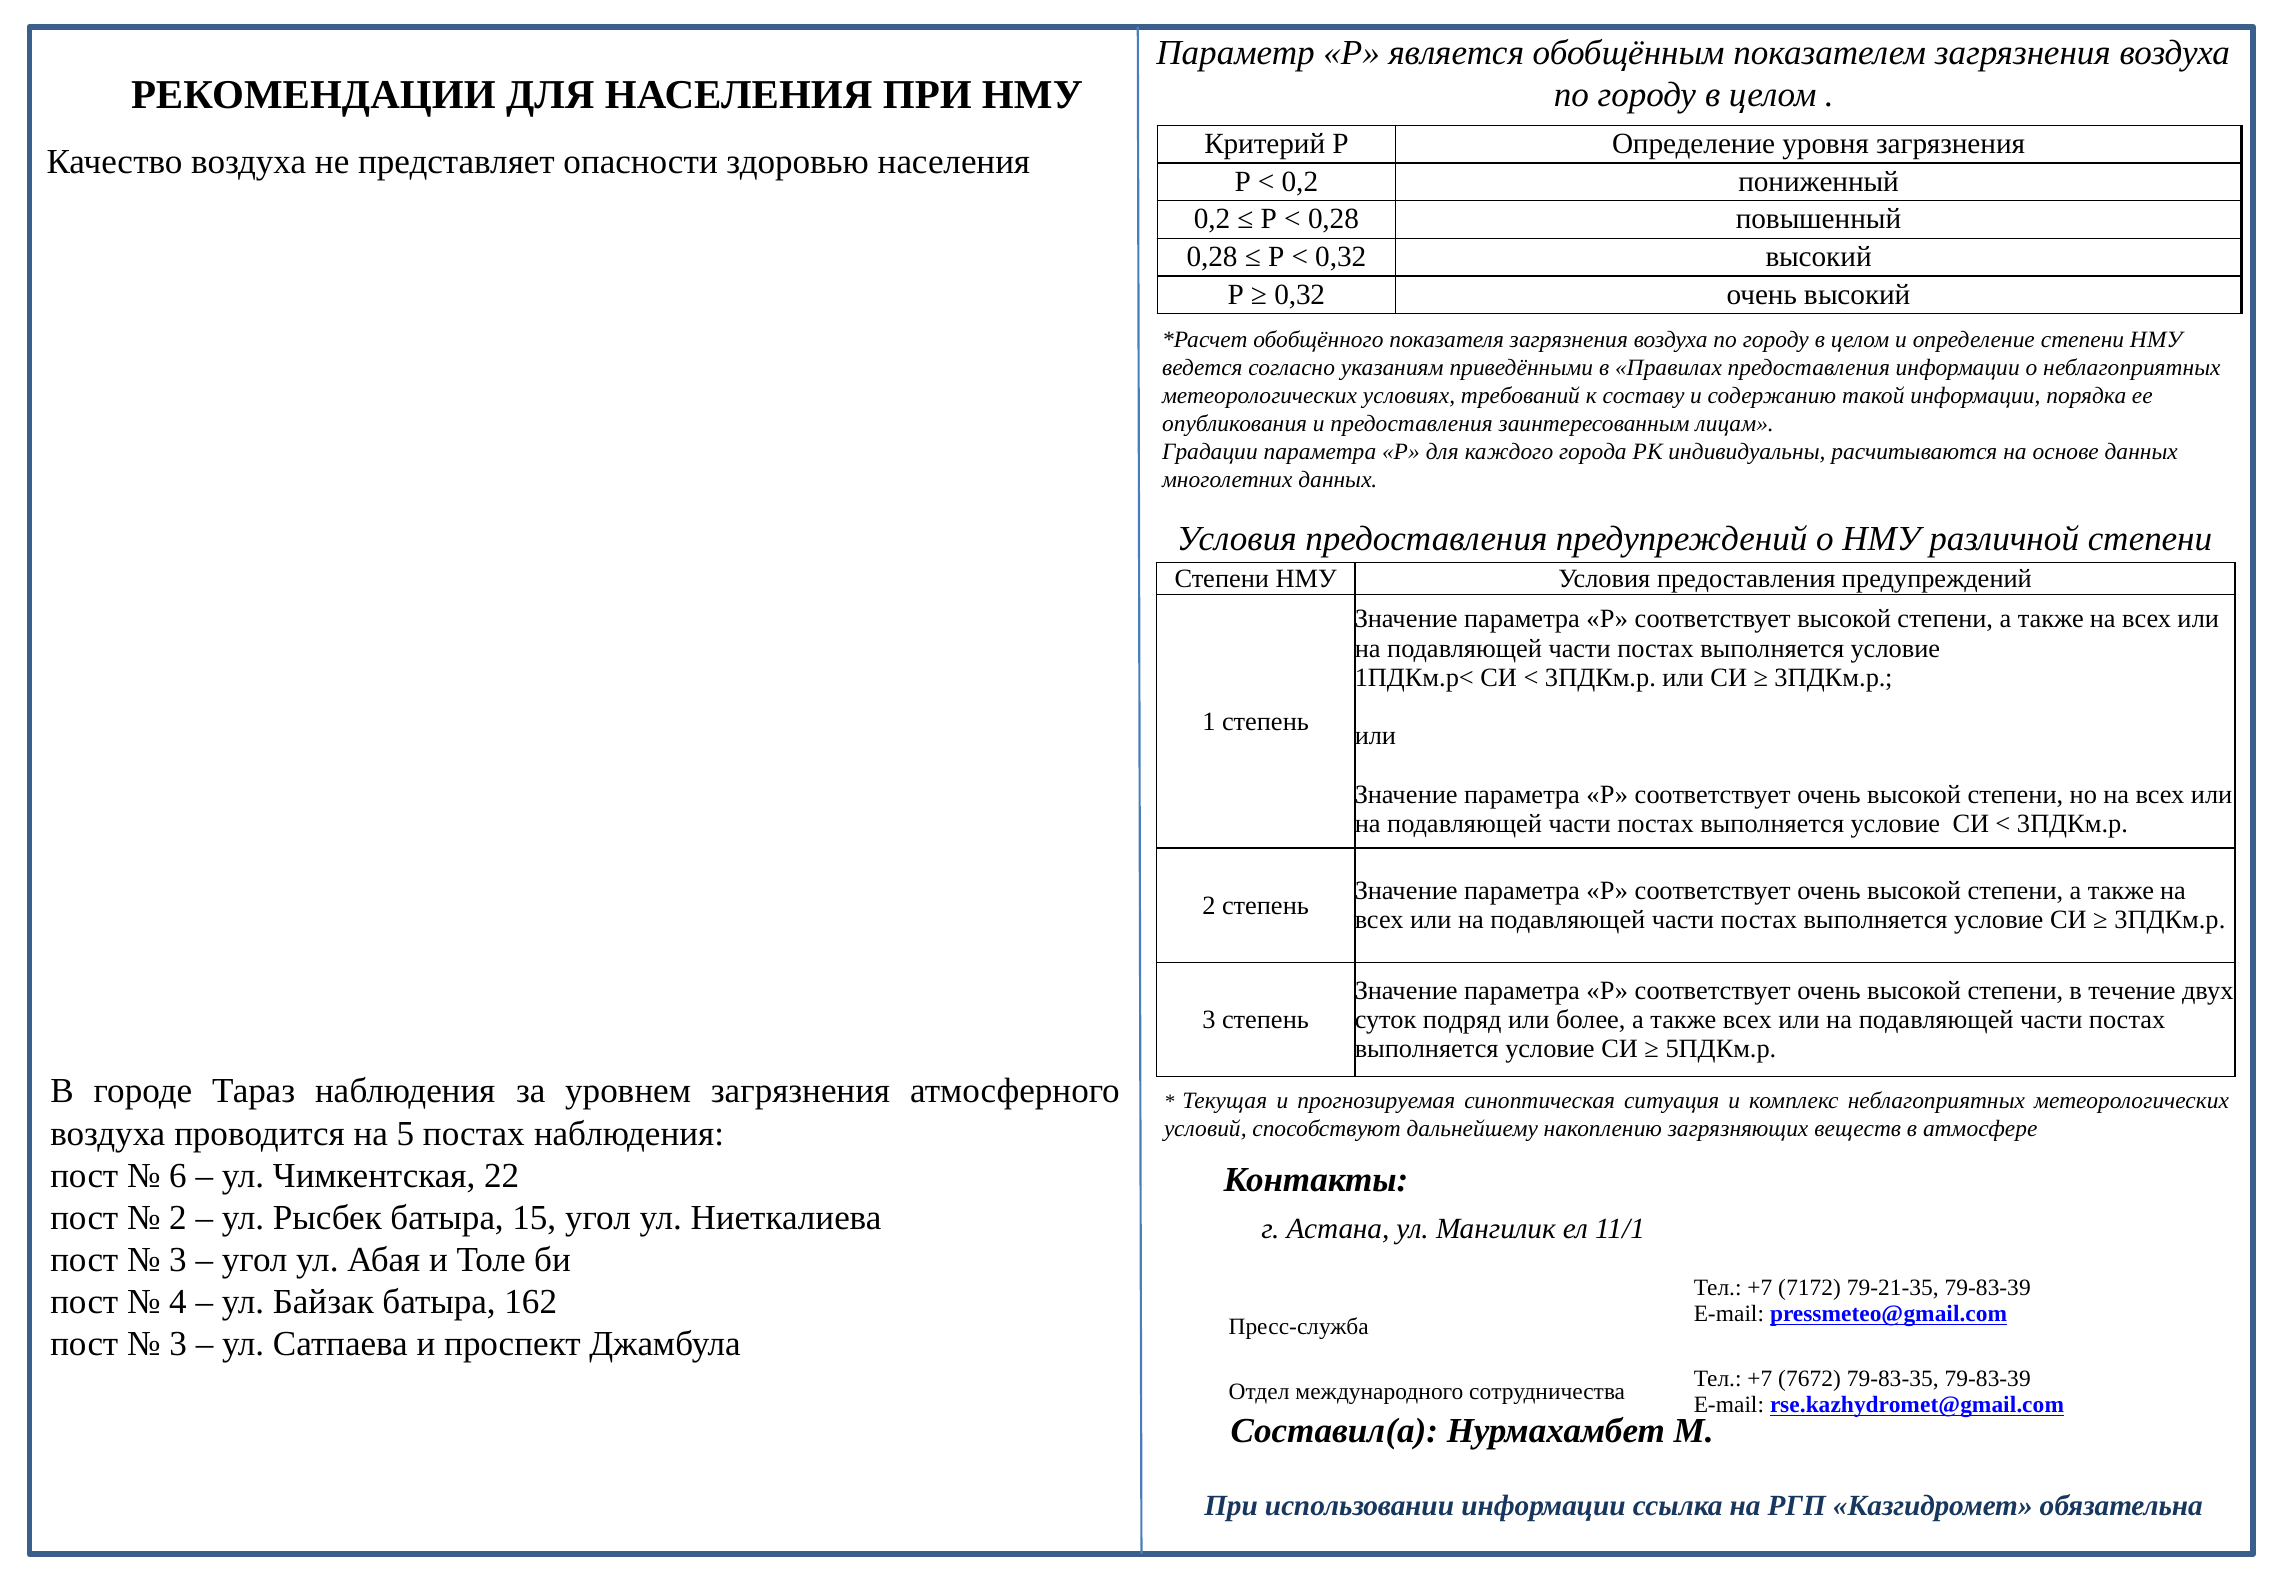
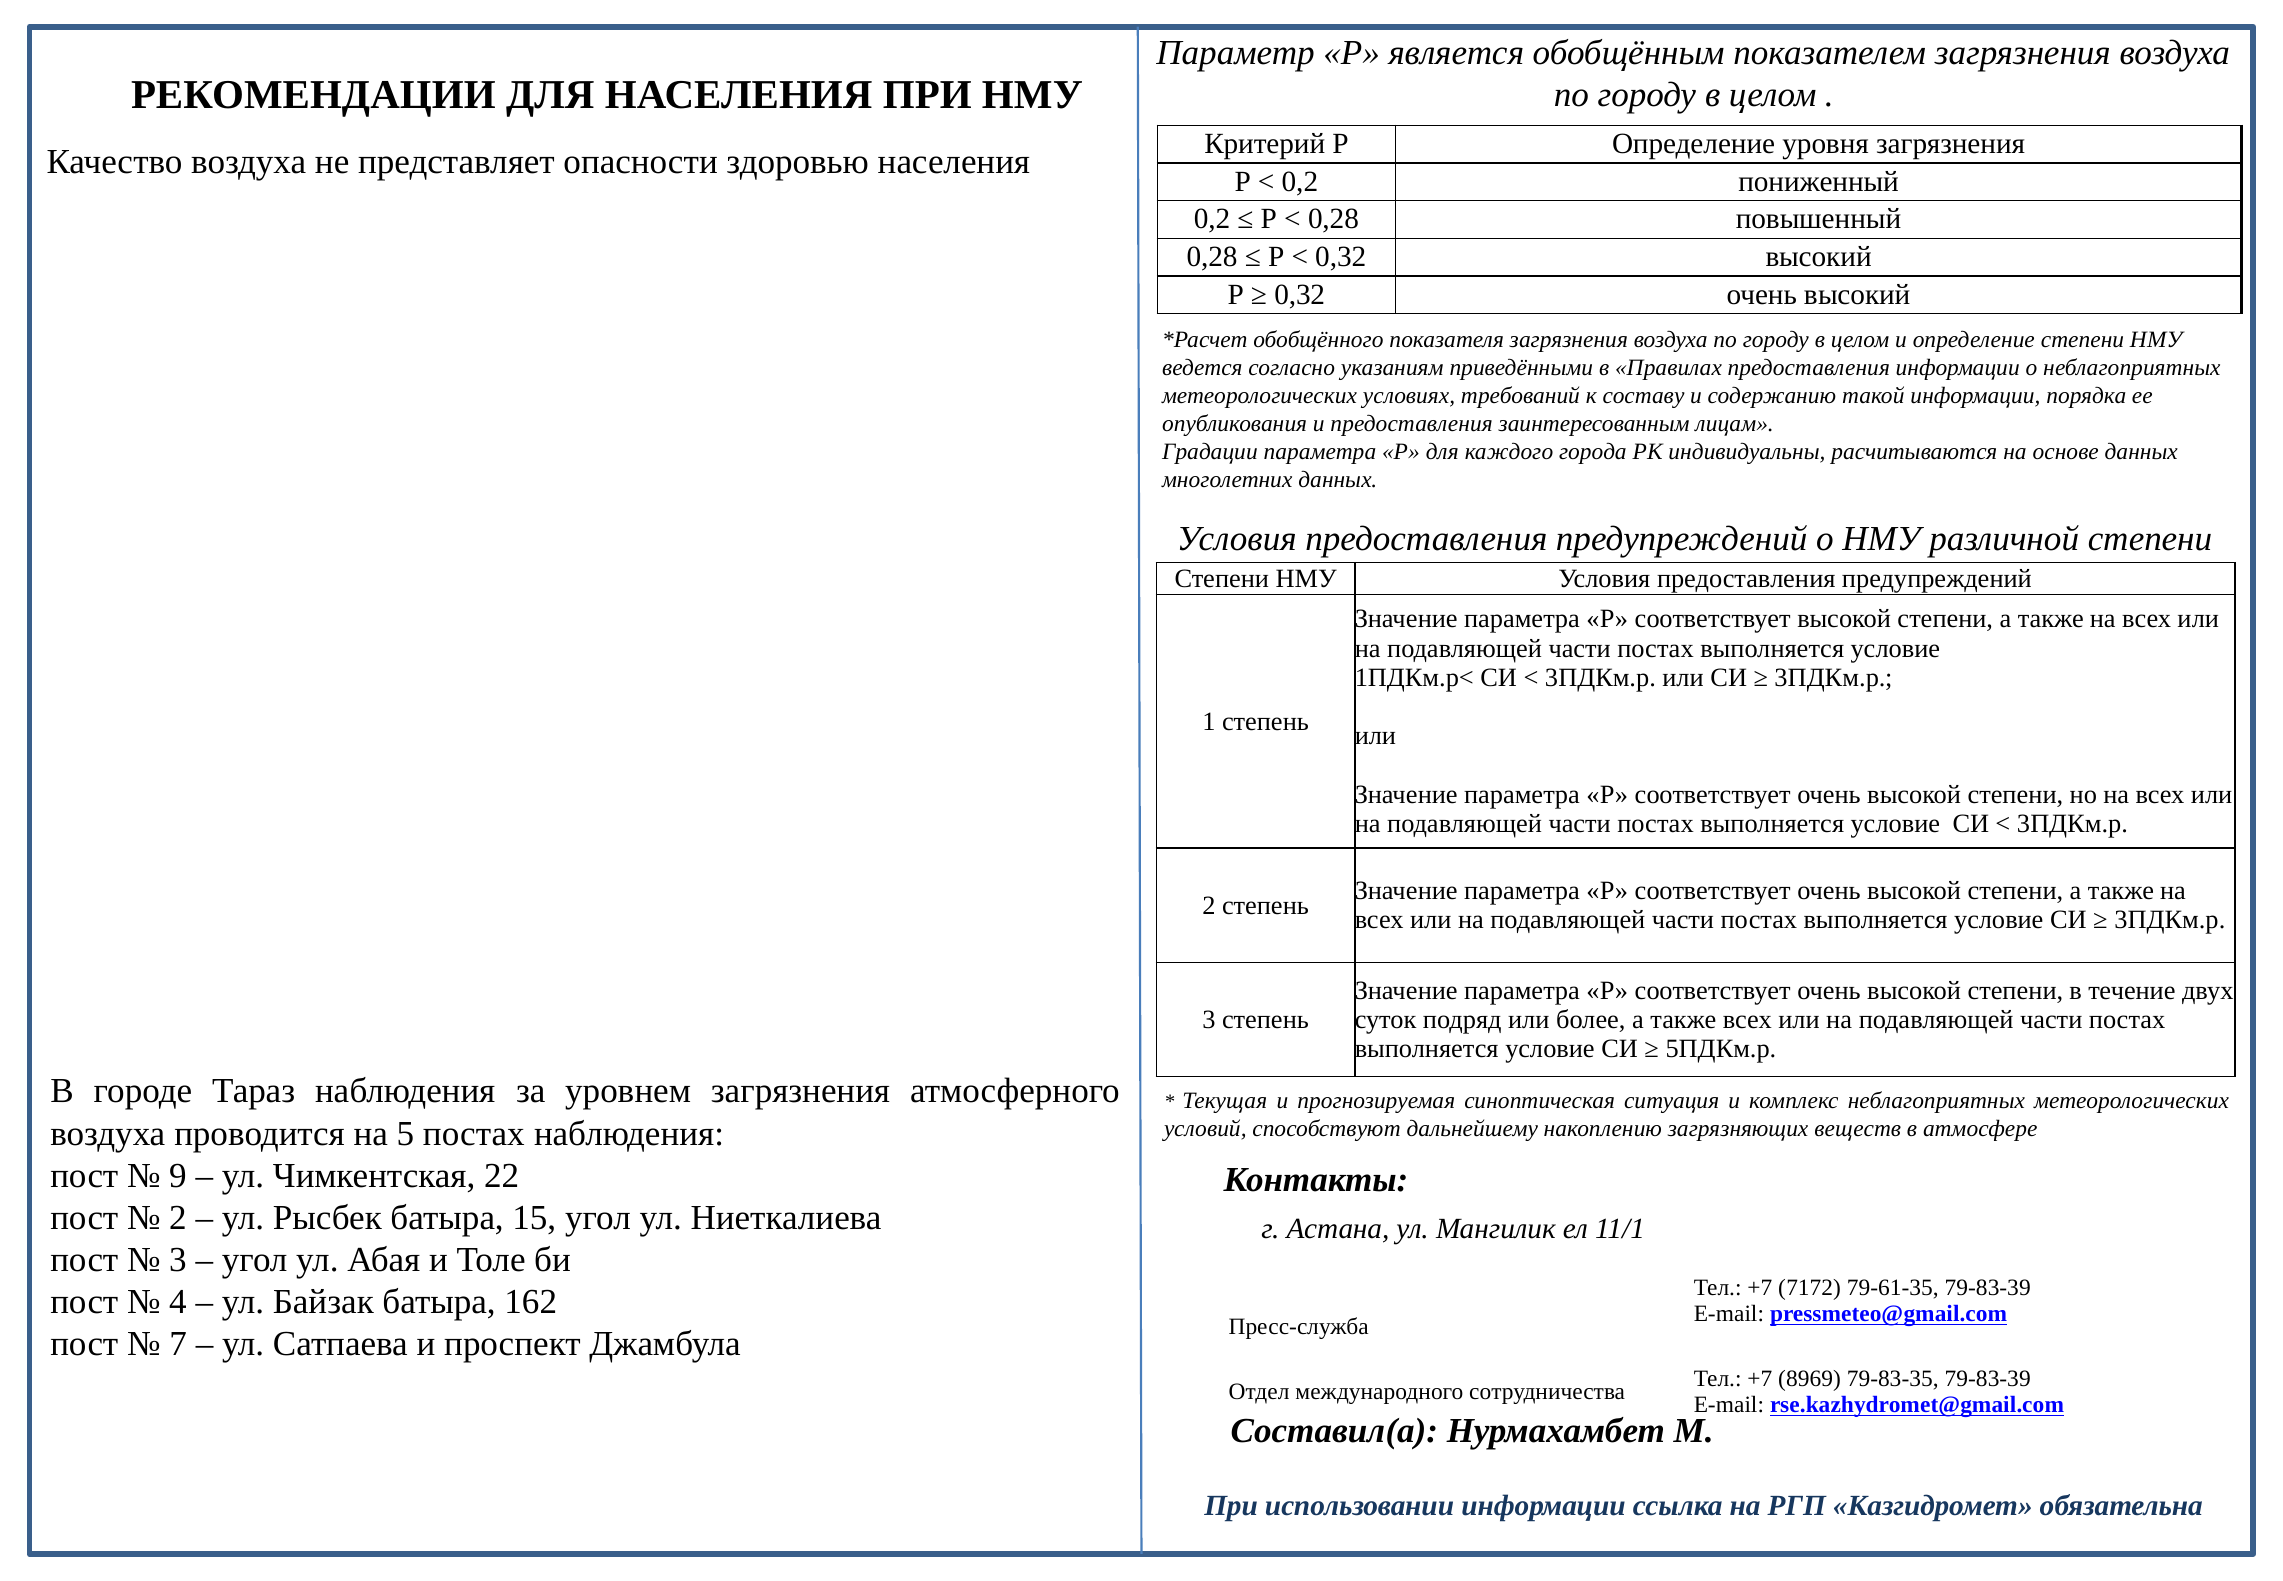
6: 6 -> 9
79-21-35: 79-21-35 -> 79-61-35
3 at (178, 1344): 3 -> 7
7672: 7672 -> 8969
